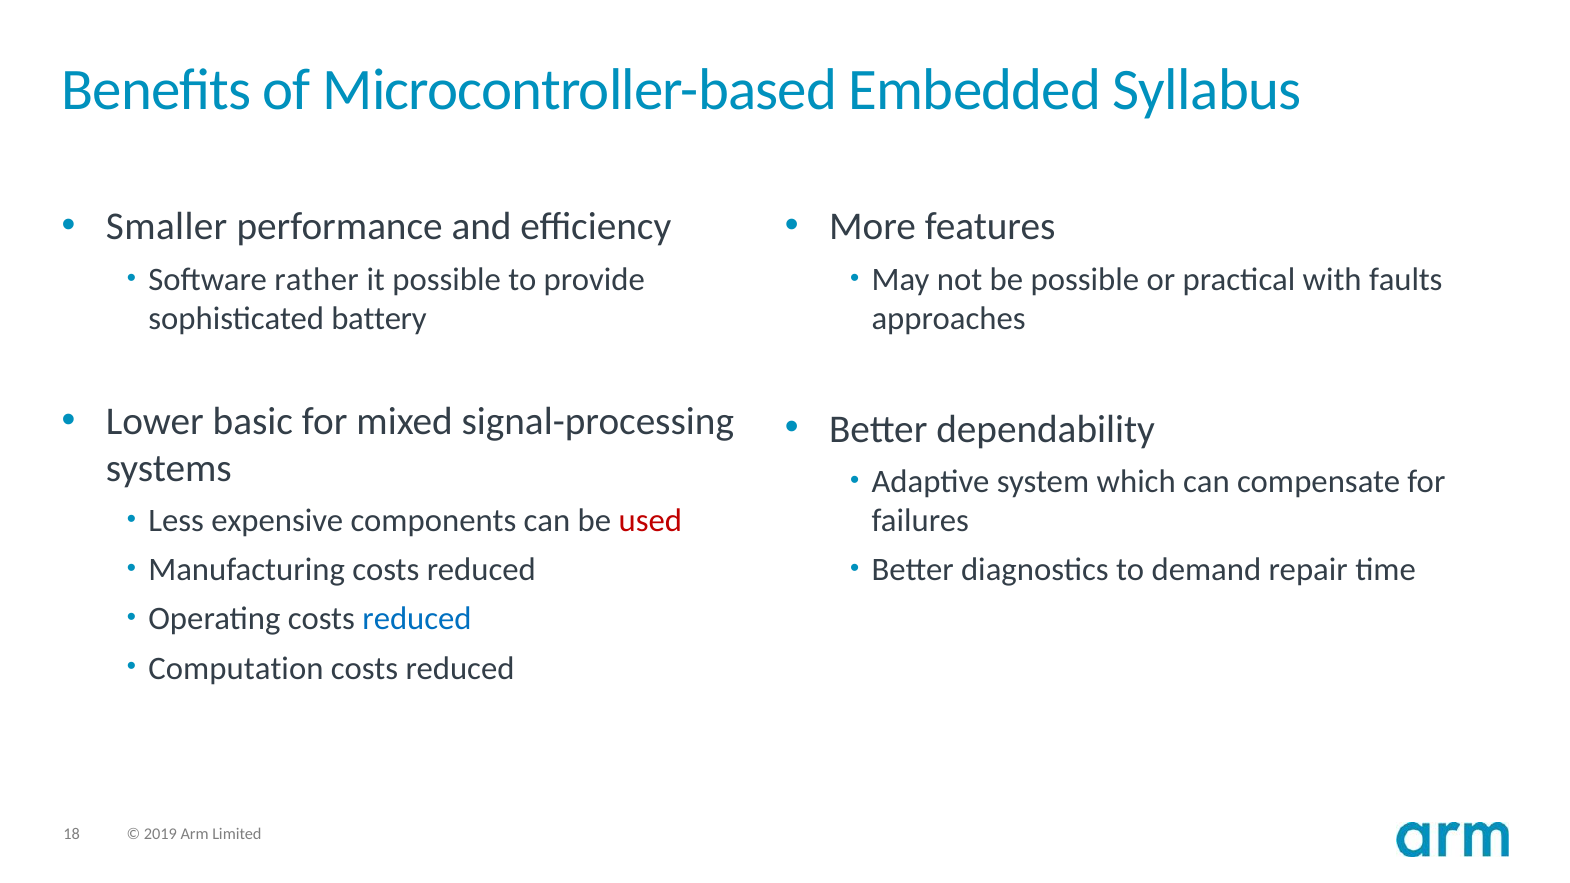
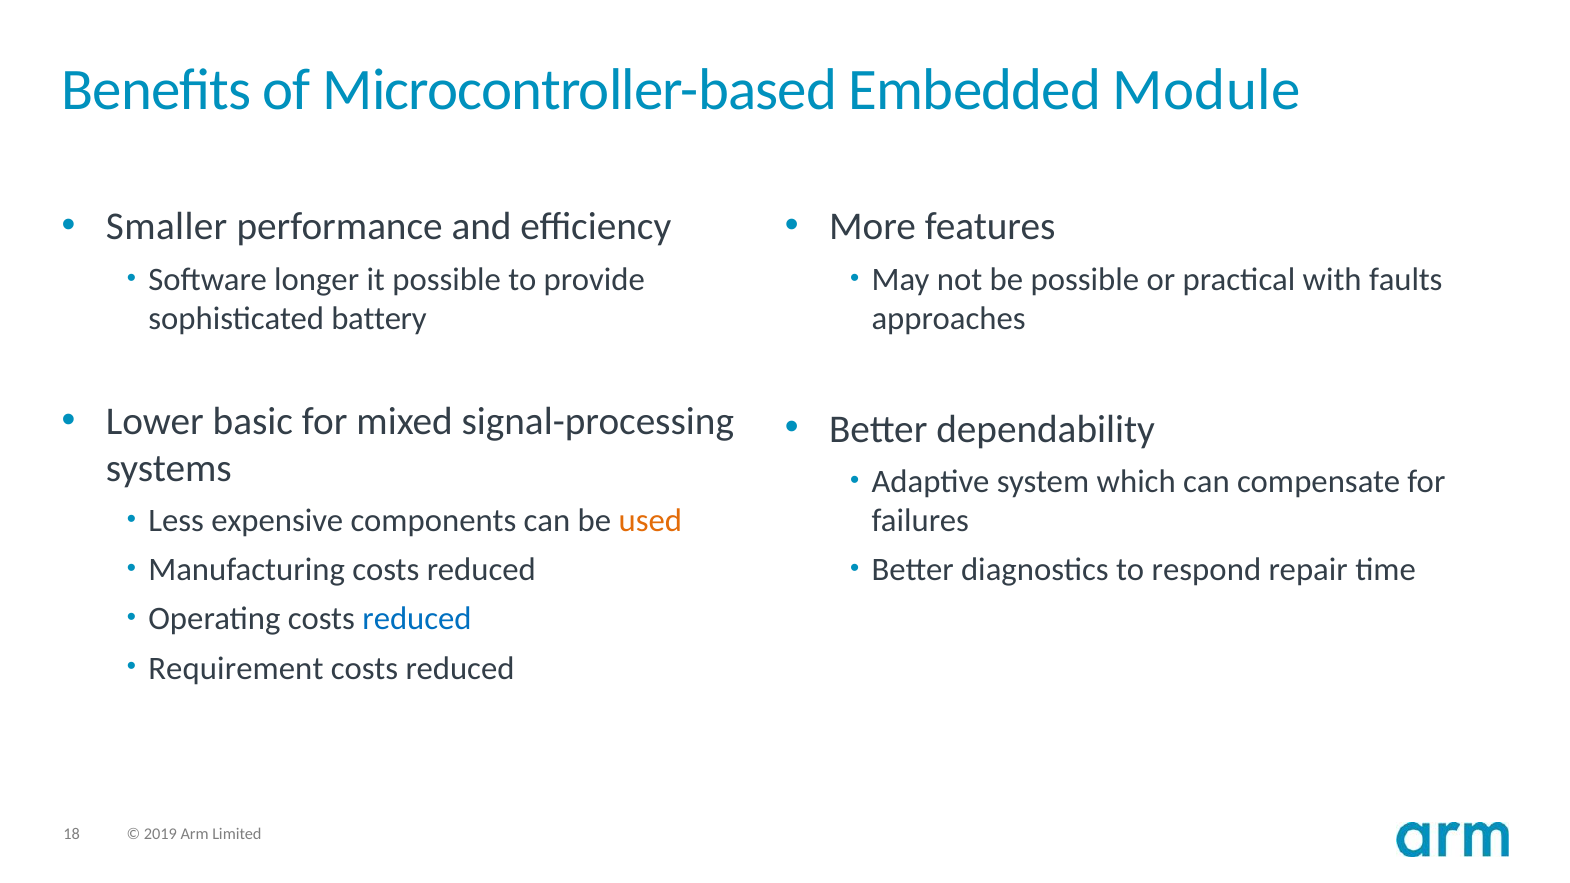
Syllabus: Syllabus -> Module
rather: rather -> longer
used colour: red -> orange
demand: demand -> respond
Computation: Computation -> Requirement
